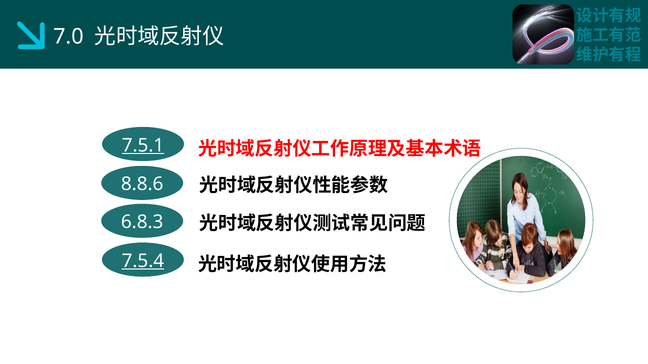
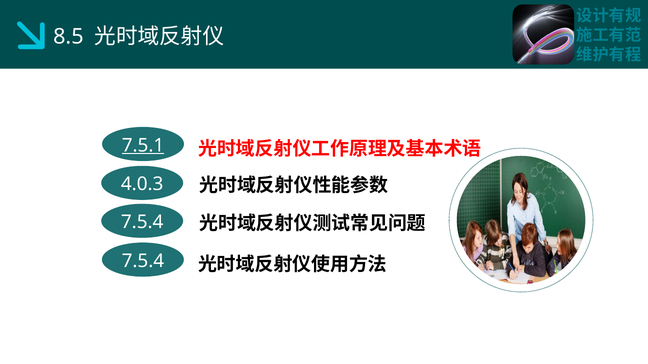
7.0: 7.0 -> 8.5
8.8.6: 8.8.6 -> 4.0.3
6.8.3 at (142, 222): 6.8.3 -> 7.5.4
7.5.4 at (143, 261) underline: present -> none
